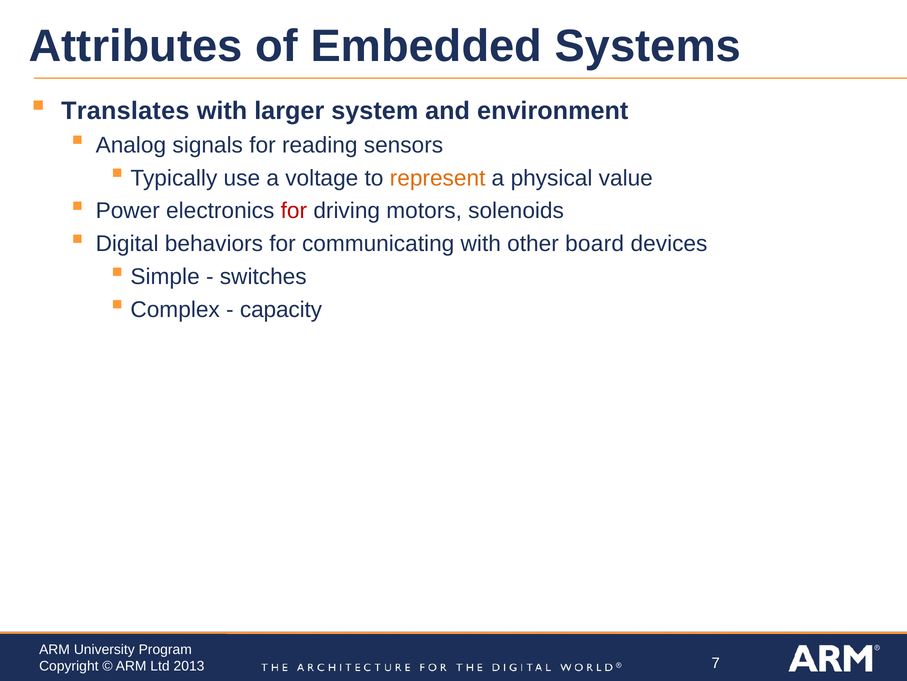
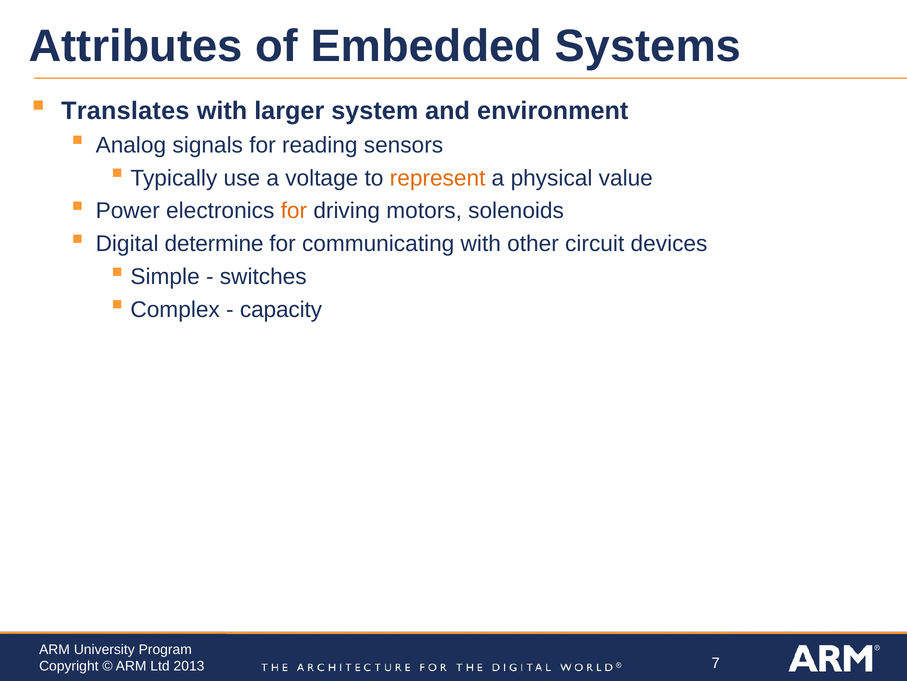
for at (294, 211) colour: red -> orange
behaviors: behaviors -> determine
board: board -> circuit
